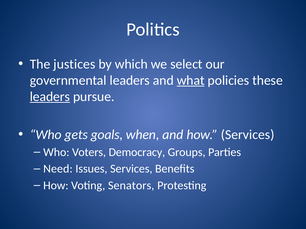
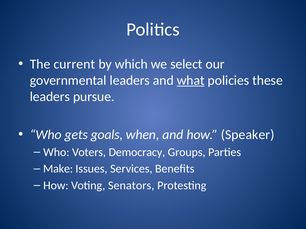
justices: justices -> current
leaders at (50, 97) underline: present -> none
how Services: Services -> Speaker
Need: Need -> Make
